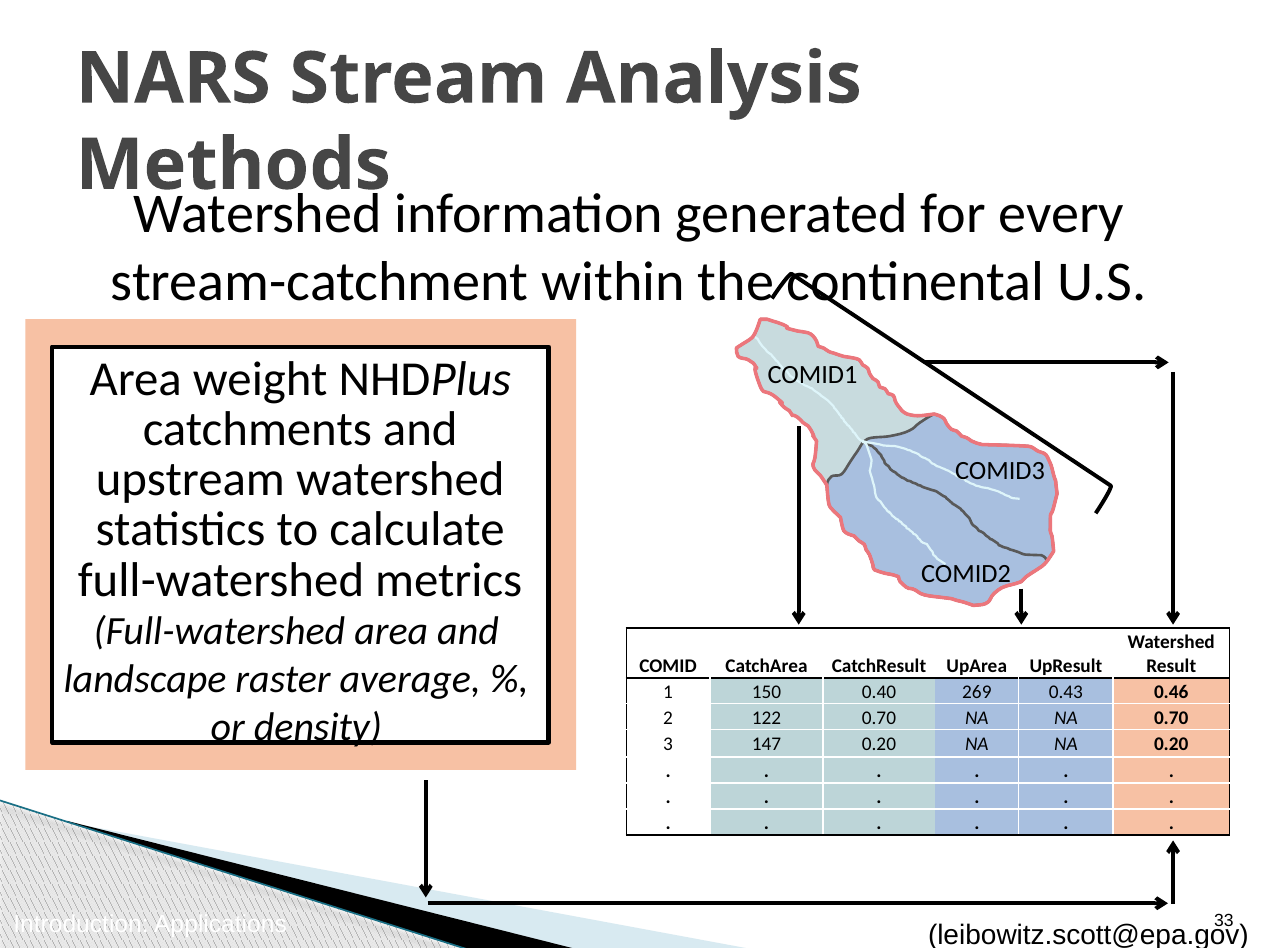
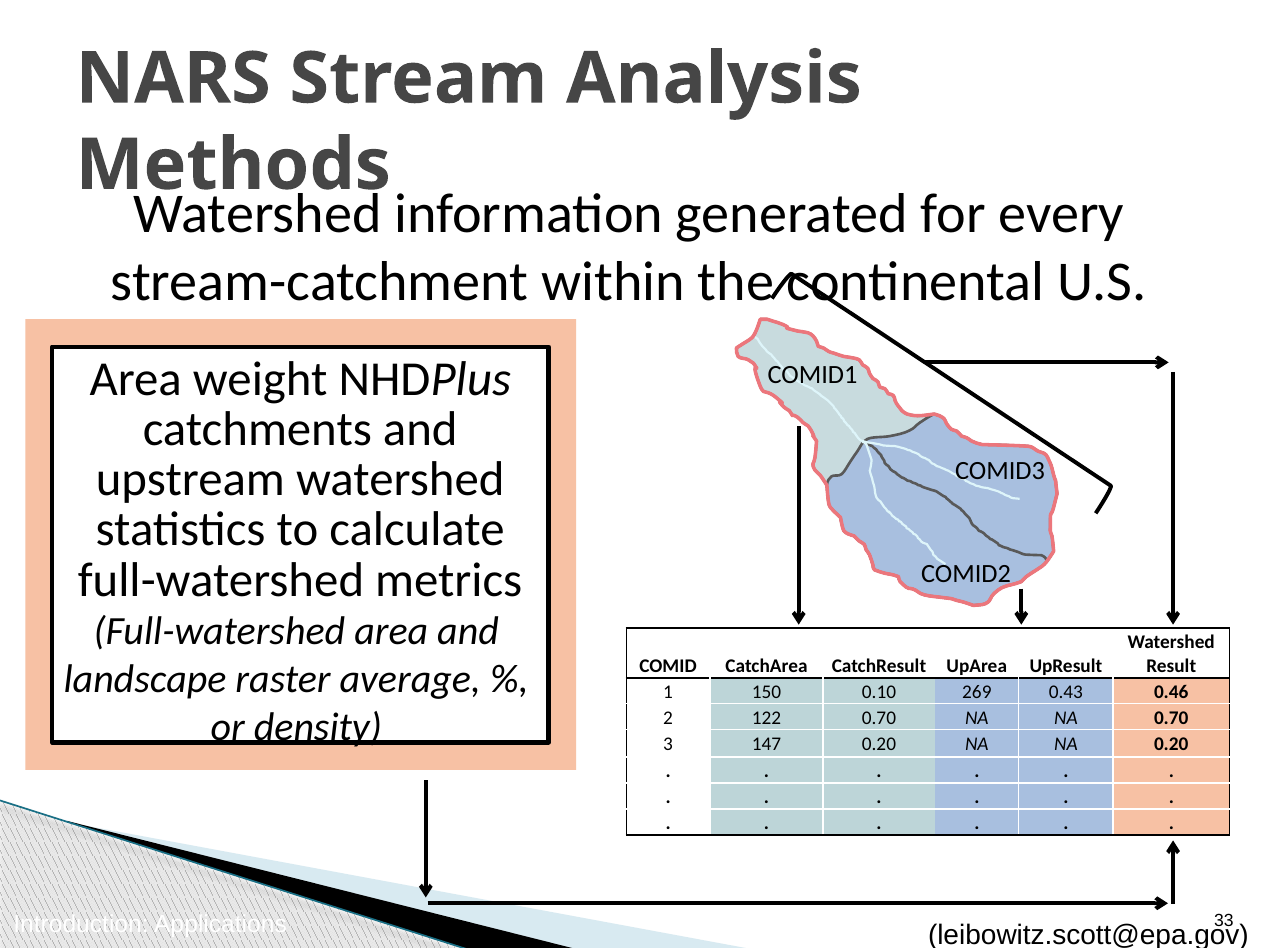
0.40: 0.40 -> 0.10
